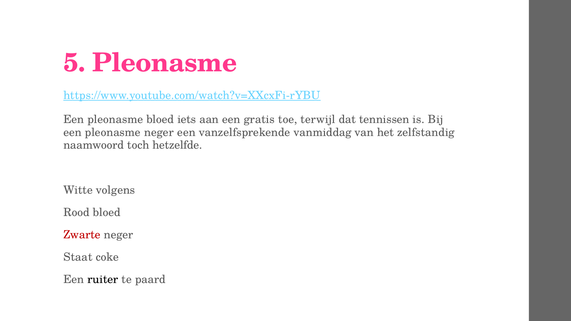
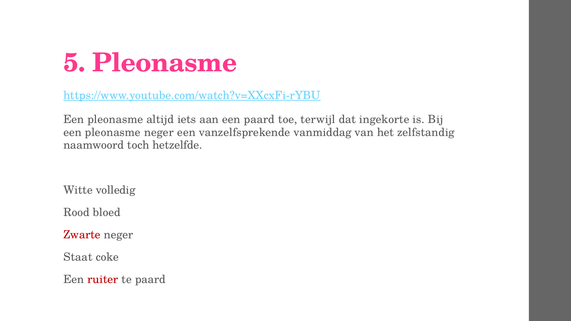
pleonasme bloed: bloed -> altijd
een gratis: gratis -> paard
tennissen: tennissen -> ingekorte
volgens: volgens -> volledig
ruiter colour: black -> red
